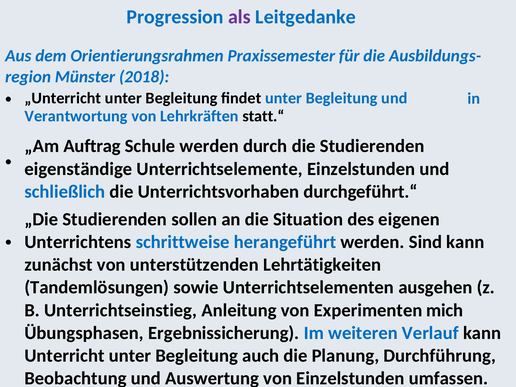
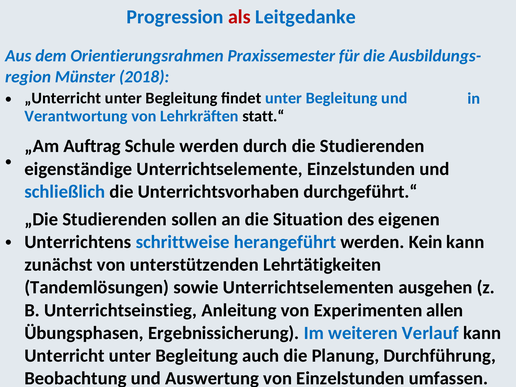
als colour: purple -> red
Sind: Sind -> Kein
mich: mich -> allen
